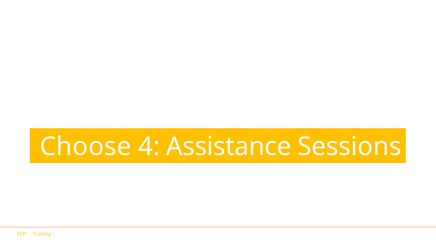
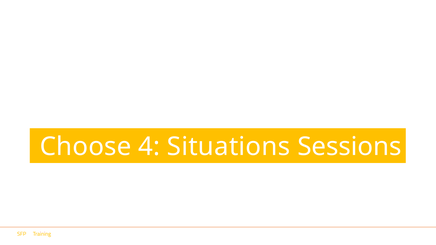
Assistance: Assistance -> Situations
